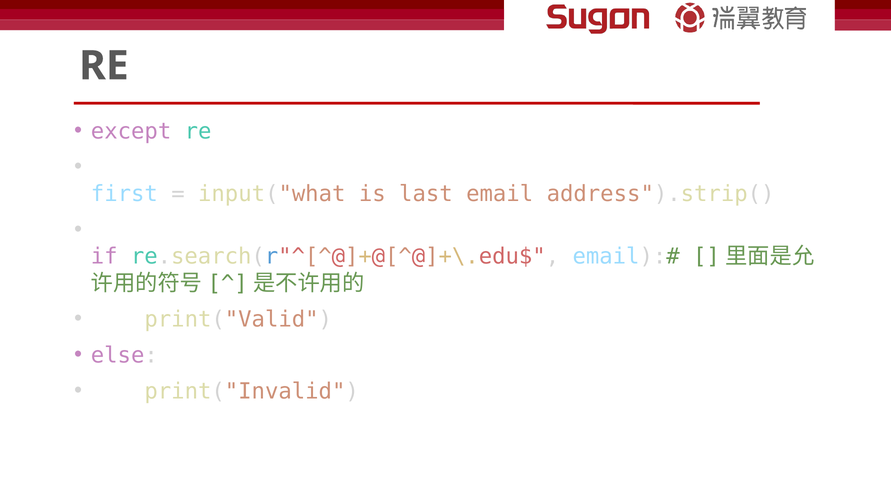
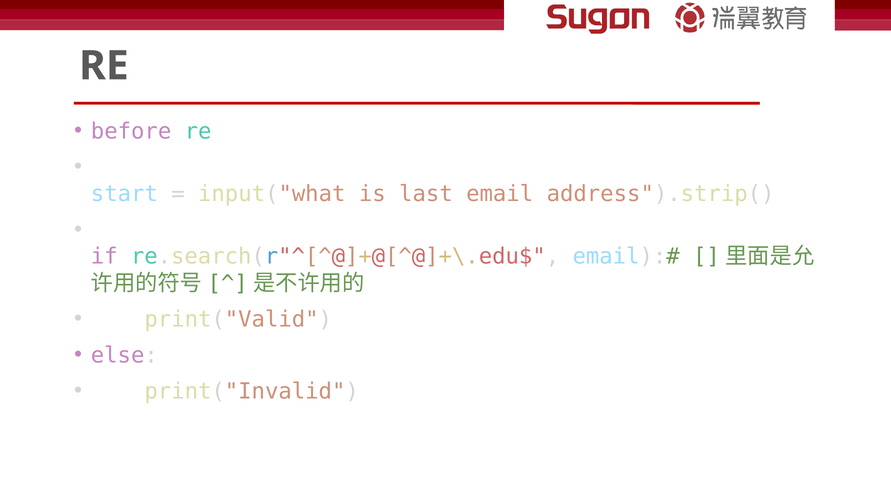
except: except -> before
first: first -> start
